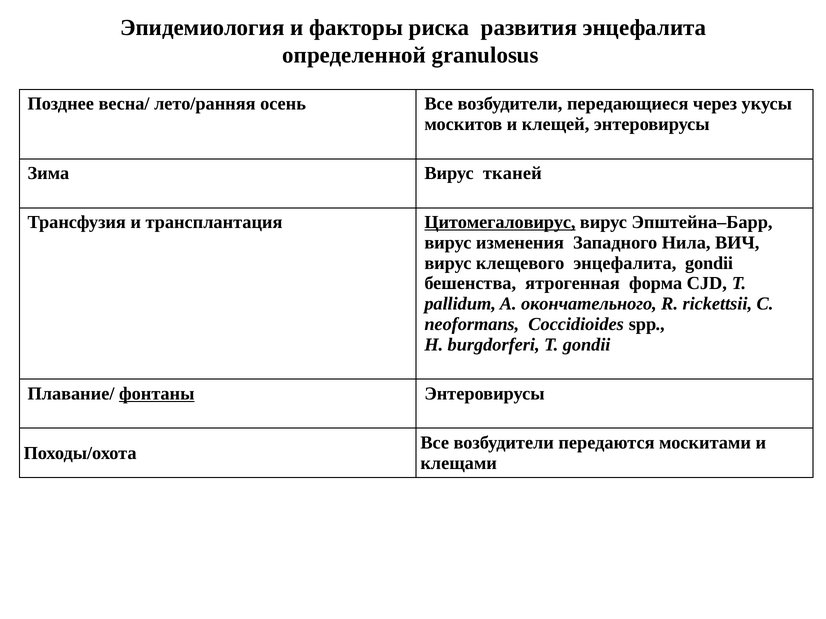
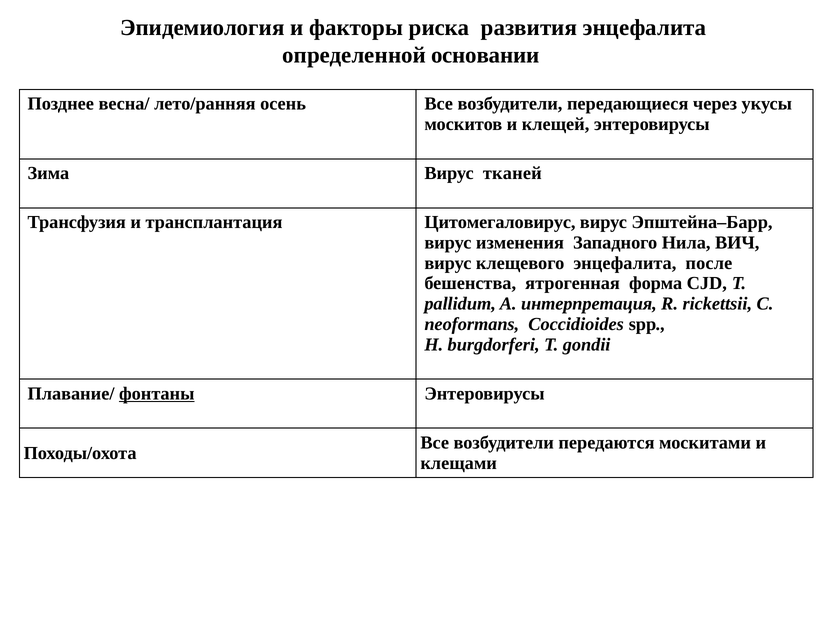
granulosus: granulosus -> основании
Цитомегаловирус underline: present -> none
энцефалита gondii: gondii -> после
окончательного: окончательного -> интерпретация
